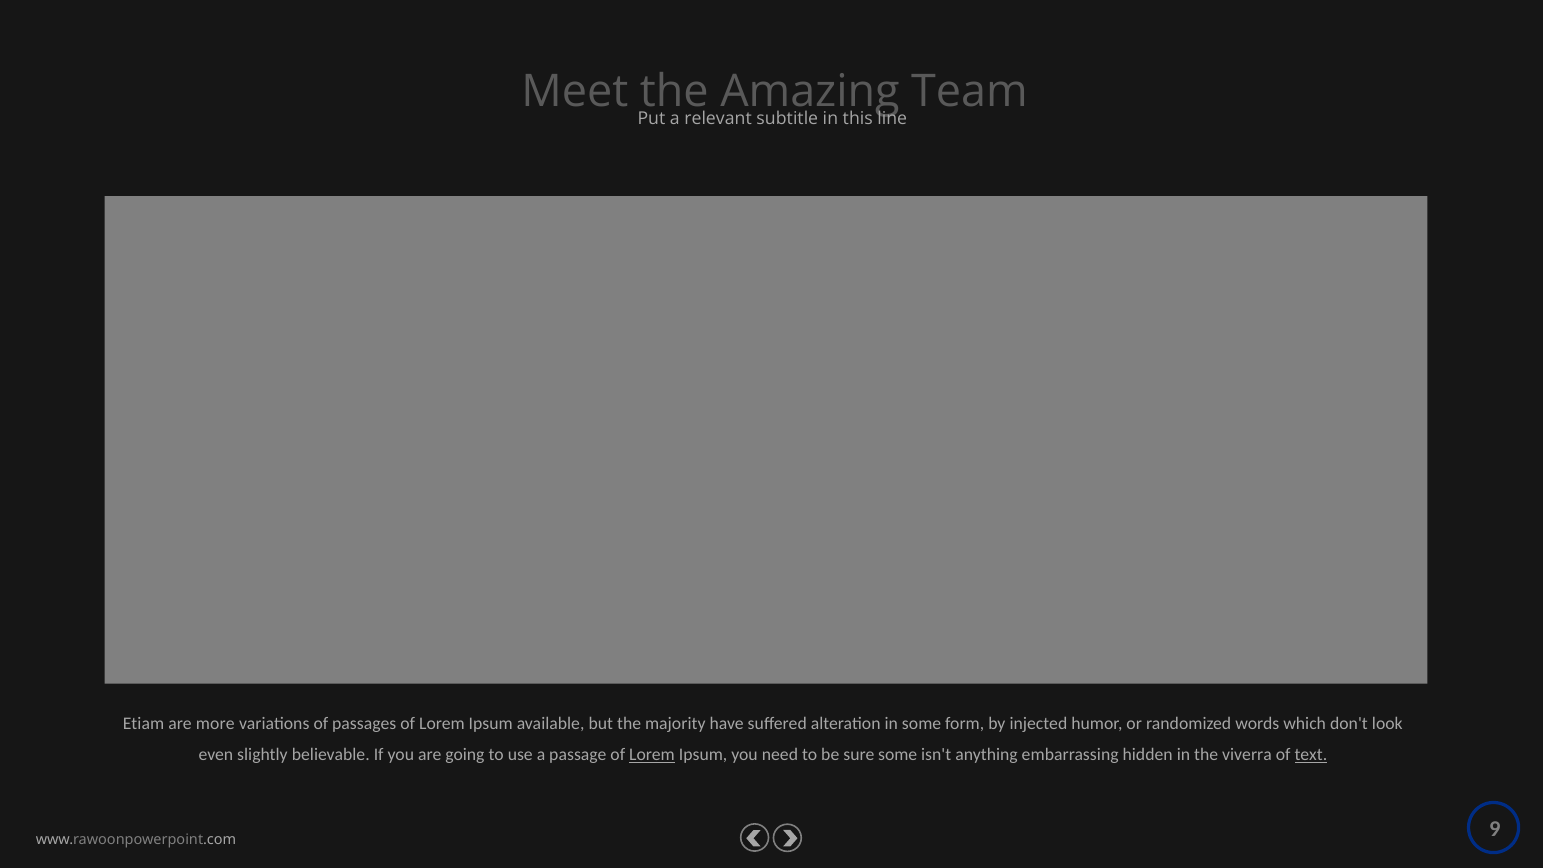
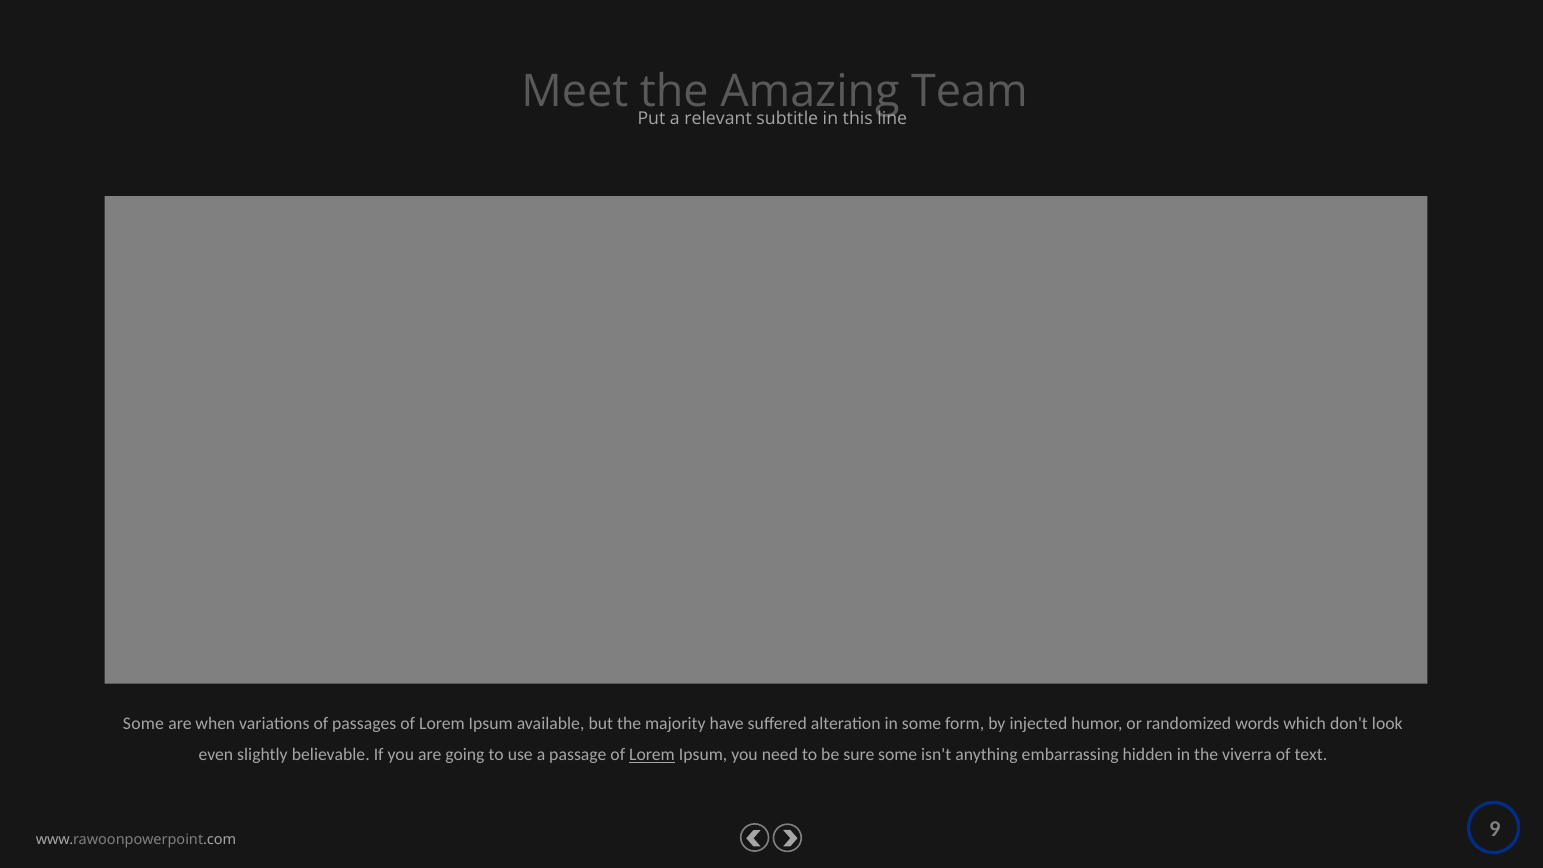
Etiam at (143, 723): Etiam -> Some
more: more -> when
text underline: present -> none
